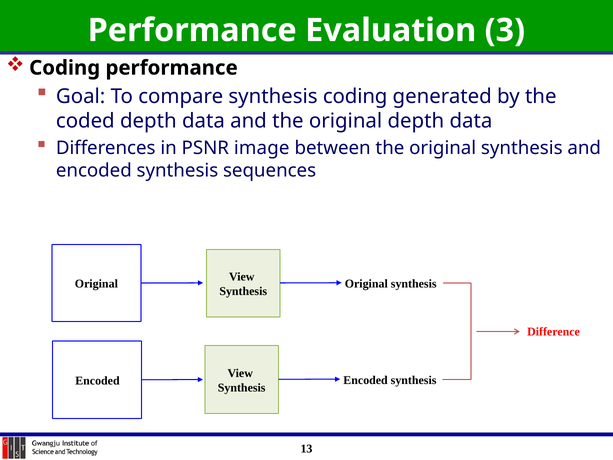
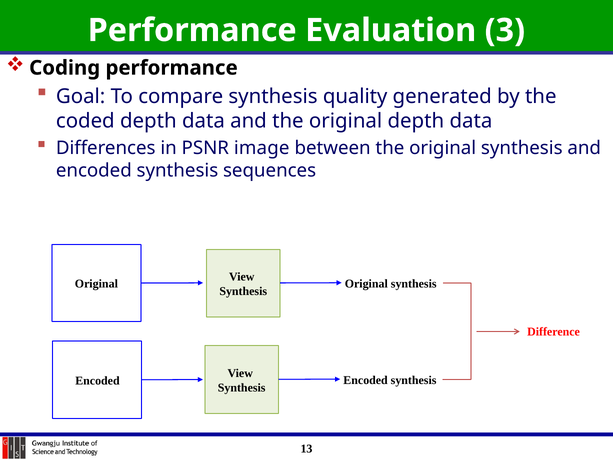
synthesis coding: coding -> quality
